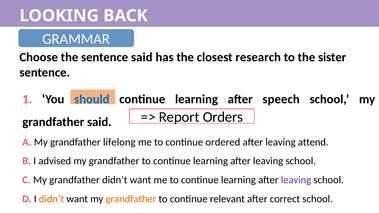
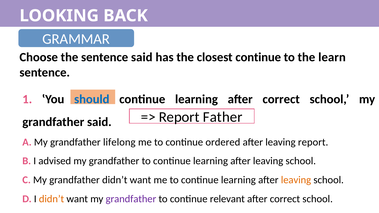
closest research: research -> continue
sister: sister -> learn
learning after speech: speech -> correct
Orders: Orders -> Father
leaving attend: attend -> report
leaving at (296, 180) colour: purple -> orange
grandfather at (131, 199) colour: orange -> purple
